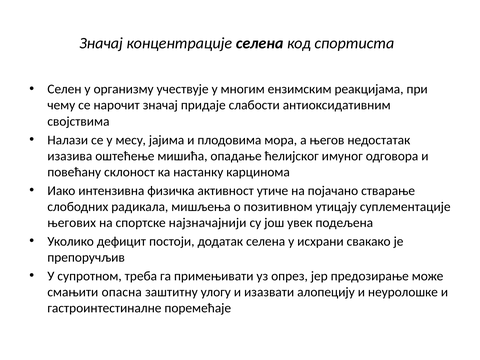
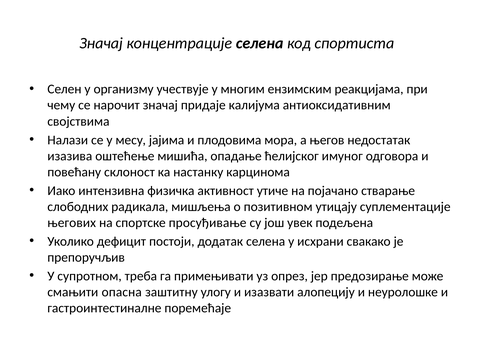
слaбoсти: слaбoсти -> калијума
најзначајнији: најзначајнији -> просуђивање
